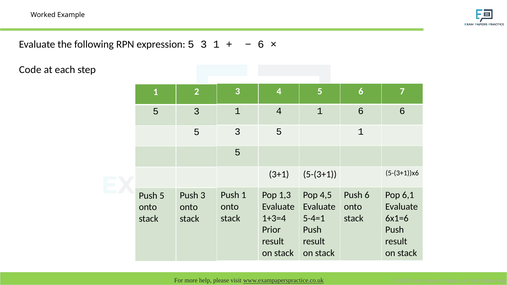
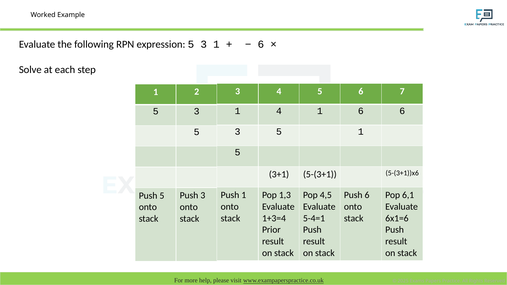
Code: Code -> Solve
